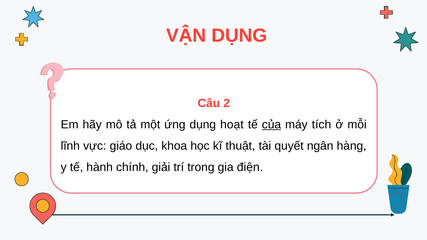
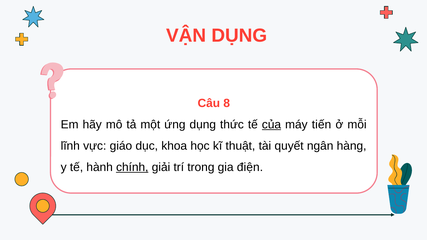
2: 2 -> 8
hoạt: hoạt -> thức
tích: tích -> tiến
chính underline: none -> present
